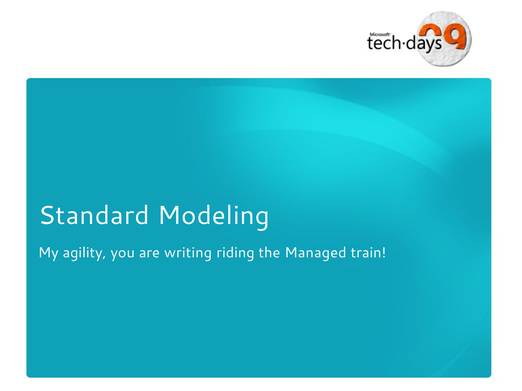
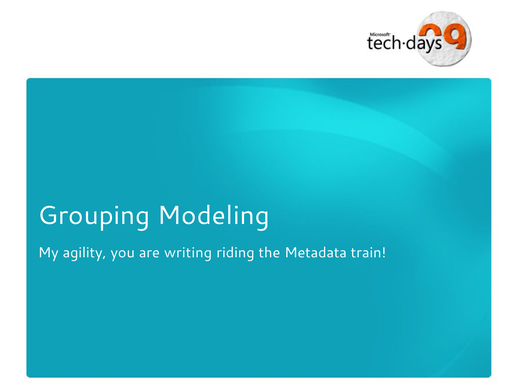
Standard: Standard -> Grouping
Managed: Managed -> Metadata
